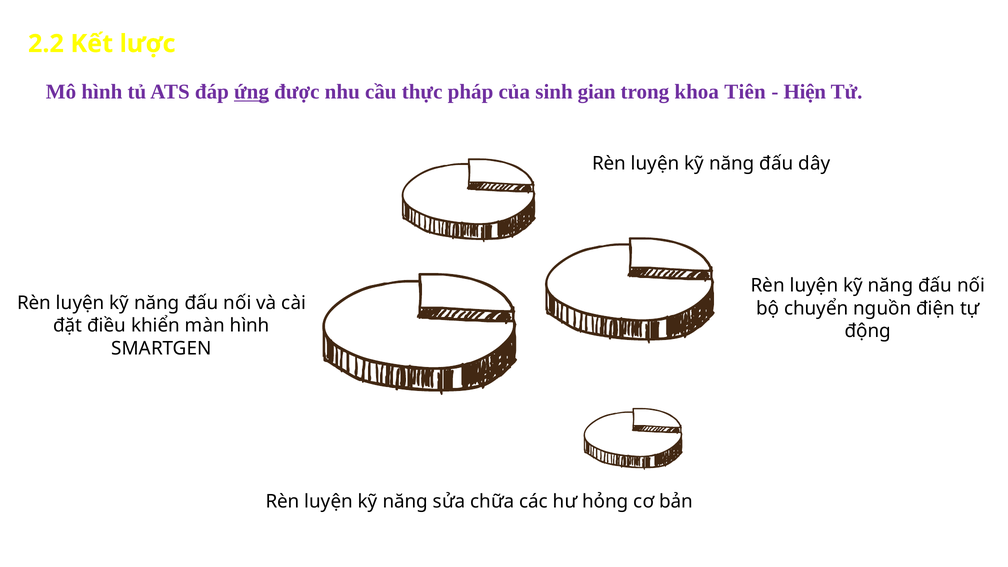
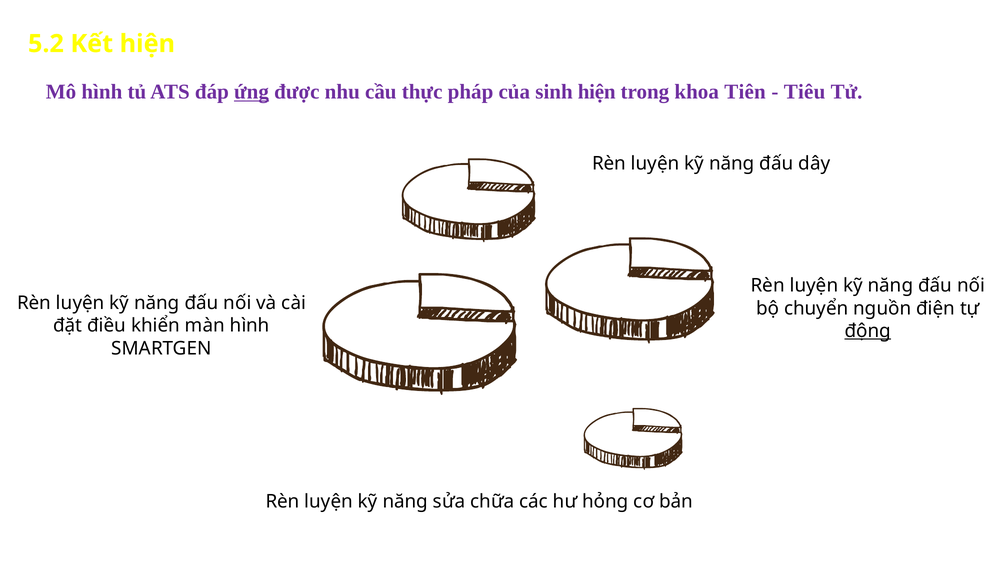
2.2: 2.2 -> 5.2
Kết lược: lược -> hiện
sinh gian: gian -> hiện
Hiện: Hiện -> Tiêu
động underline: none -> present
